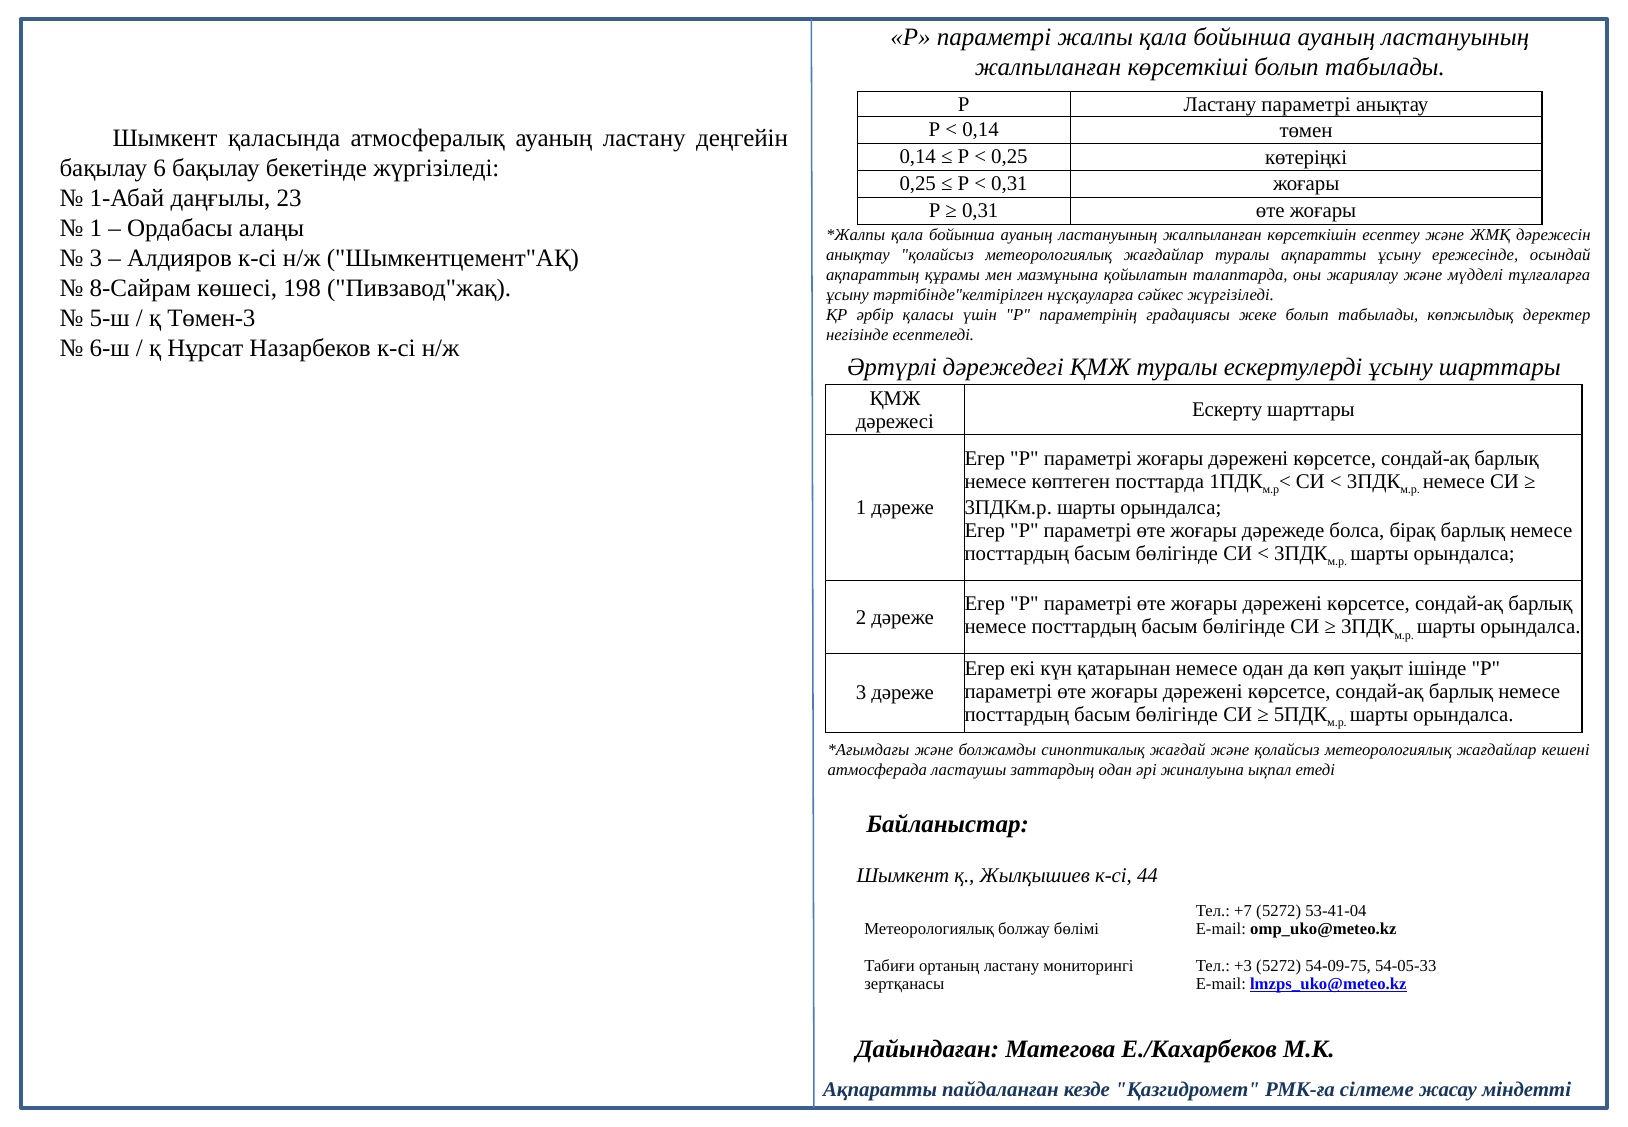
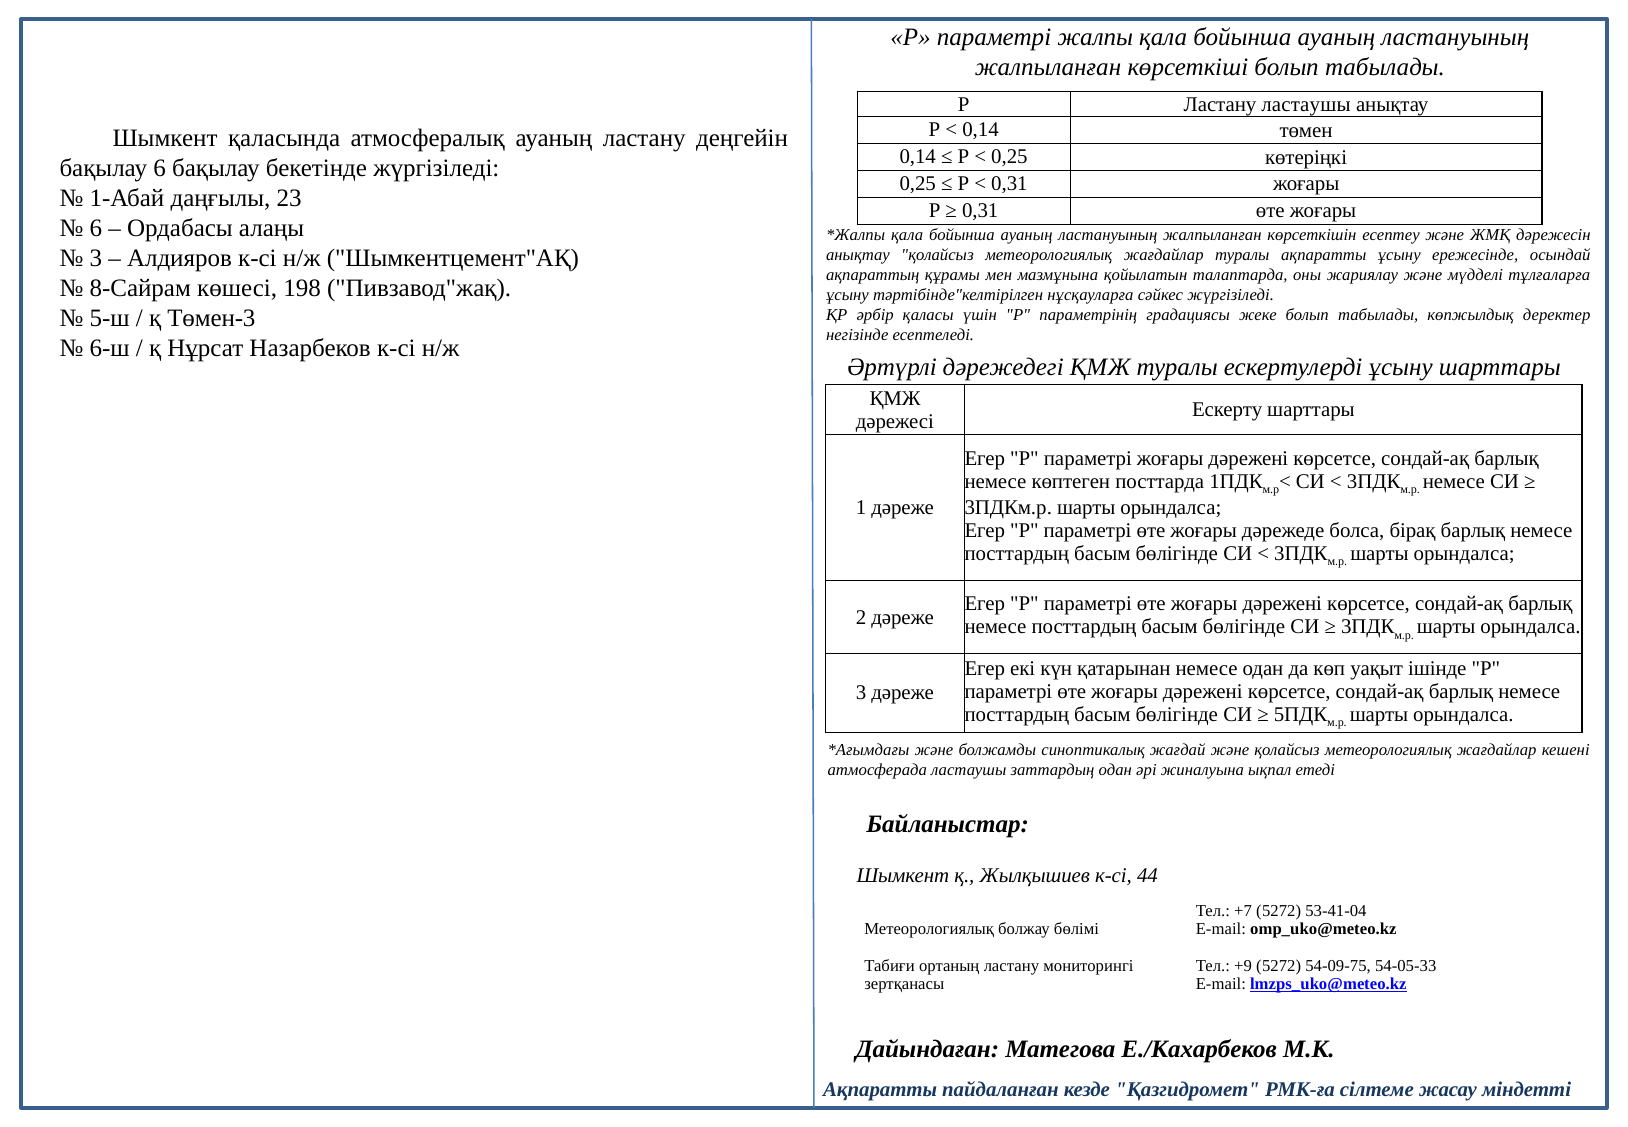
Ластану параметрі: параметрі -> ластаушы
1 at (96, 228): 1 -> 6
+3: +3 -> +9
